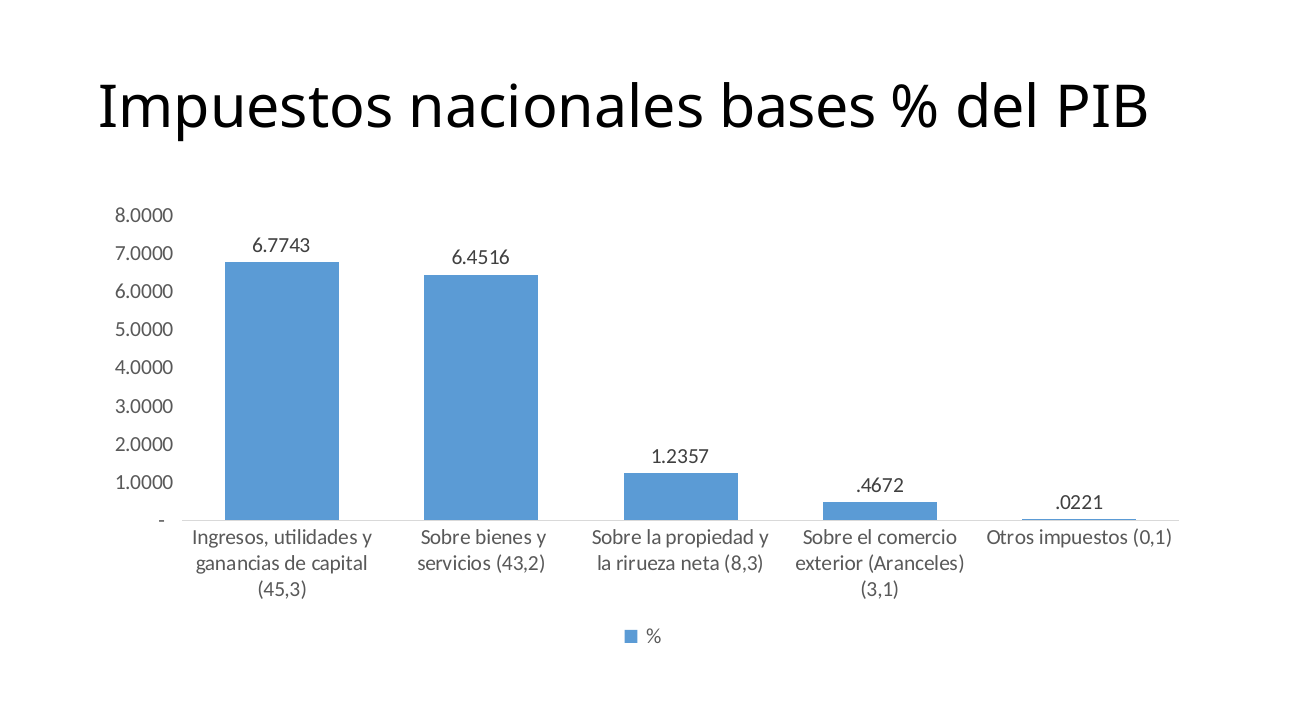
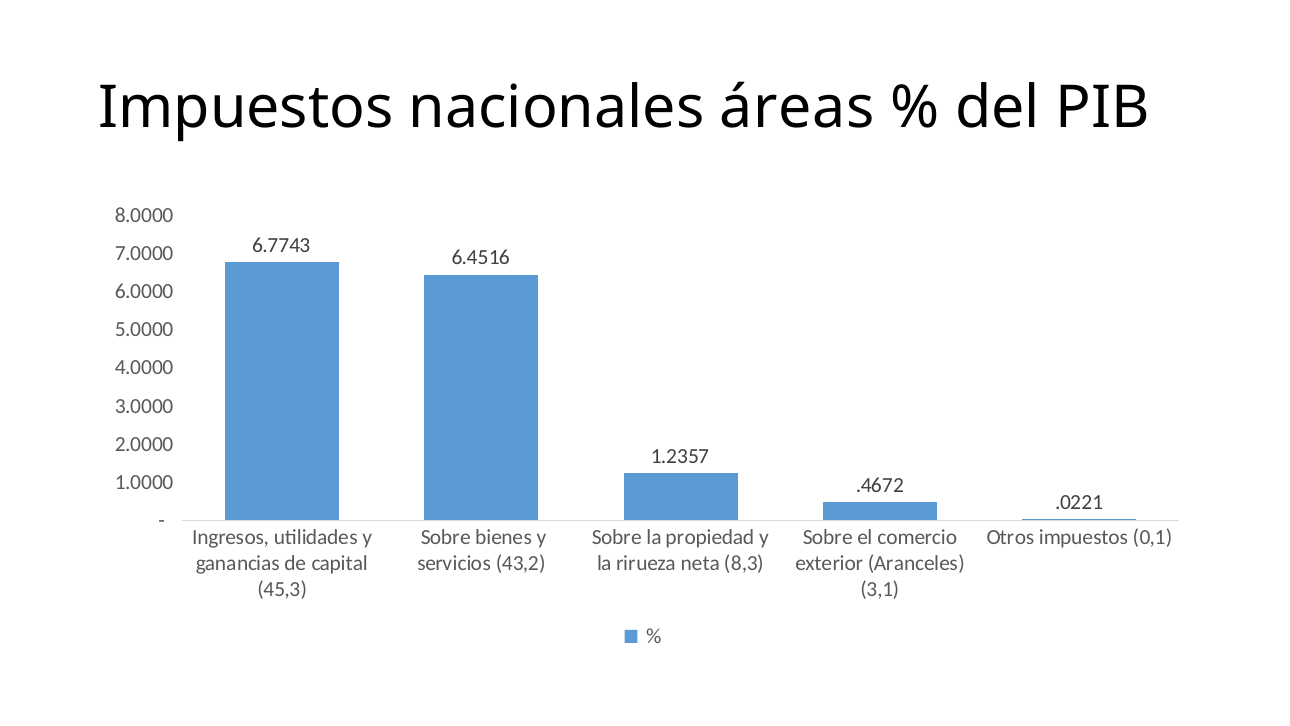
bases: bases -> áreas
